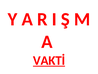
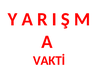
VAKTİ underline: present -> none
